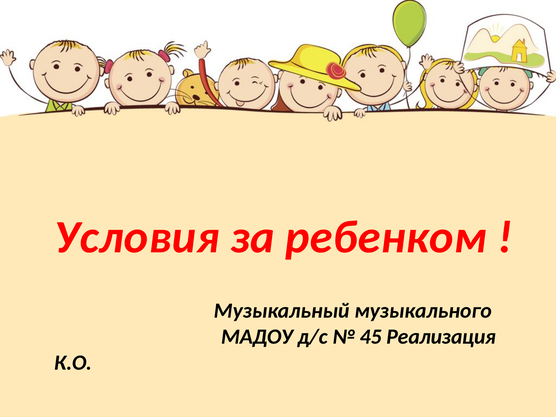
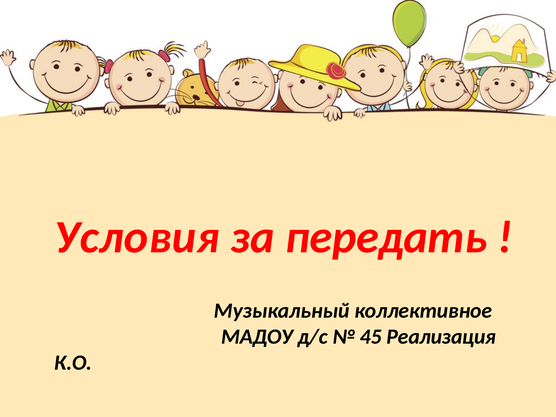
ребенком: ребенком -> передать
музыкального: музыкального -> коллективное
